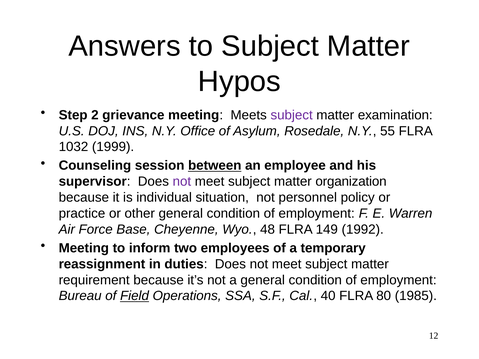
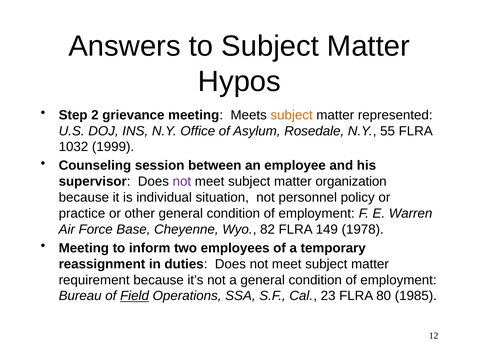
subject at (292, 115) colour: purple -> orange
examination: examination -> represented
between underline: present -> none
48: 48 -> 82
1992: 1992 -> 1978
40: 40 -> 23
